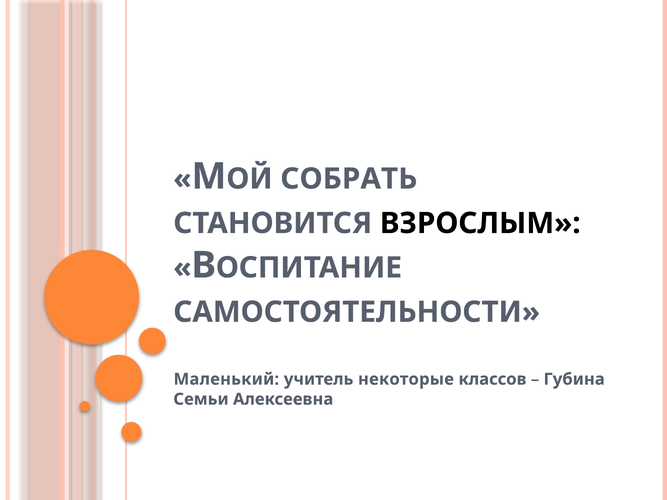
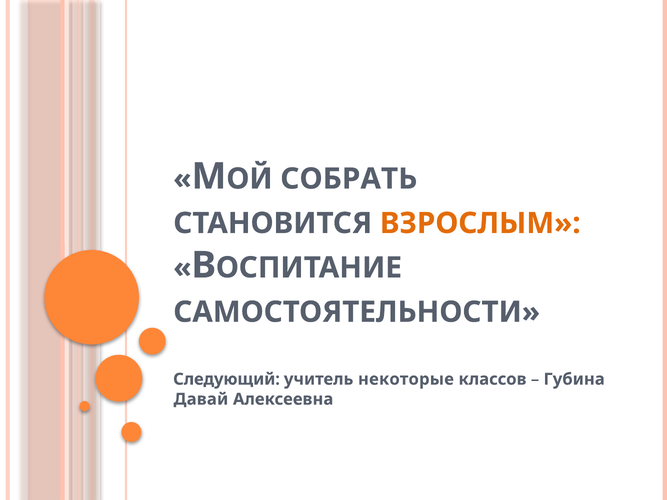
ВЗРОСЛЫМ colour: black -> orange
Маленький: Маленький -> Следующий
Семьи: Семьи -> Давай
